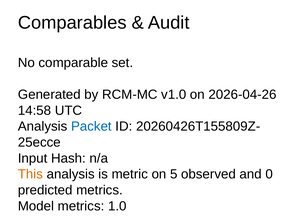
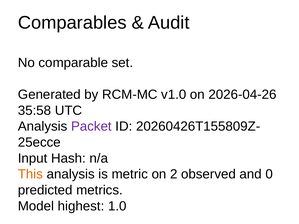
14:58: 14:58 -> 35:58
Packet colour: blue -> purple
5: 5 -> 2
Model metrics: metrics -> highest
